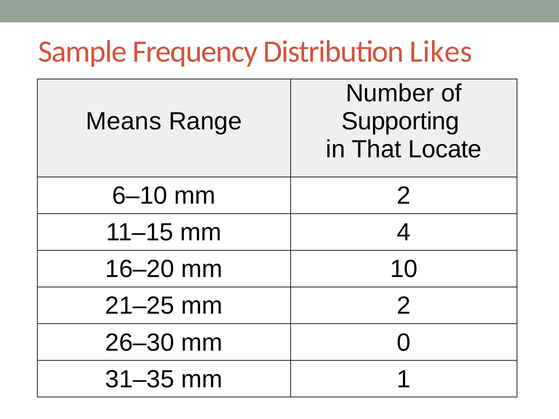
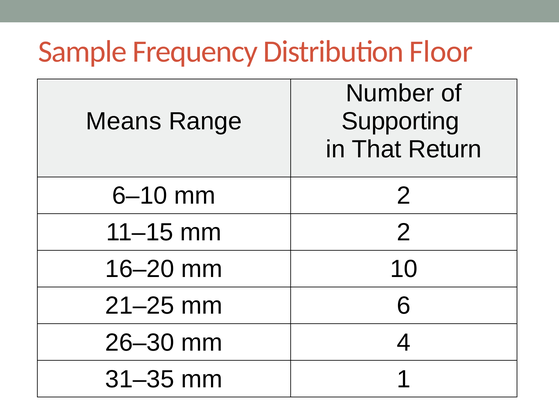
Likes: Likes -> Floor
Locate: Locate -> Return
11–15 mm 4: 4 -> 2
21–25 mm 2: 2 -> 6
0: 0 -> 4
